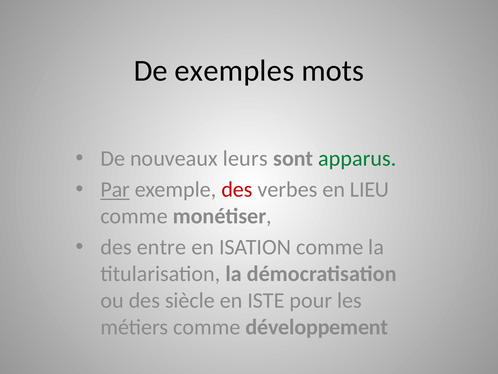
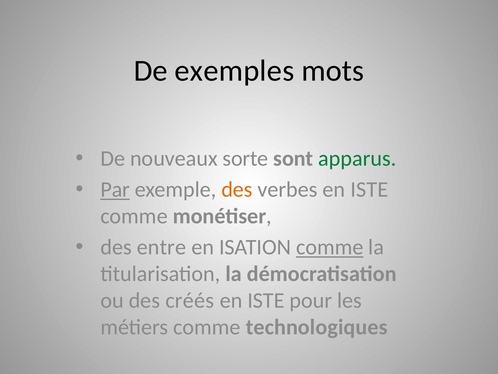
leurs: leurs -> sorte
des at (237, 189) colour: red -> orange
verbes en LIEU: LIEU -> ISTE
comme at (330, 247) underline: none -> present
siècle: siècle -> créés
développement: développement -> technologiques
